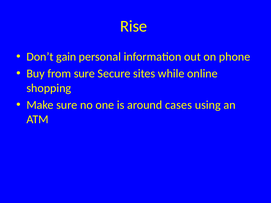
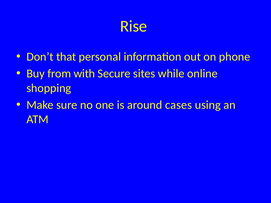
gain: gain -> that
from sure: sure -> with
